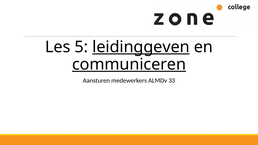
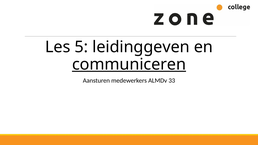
leidinggeven underline: present -> none
